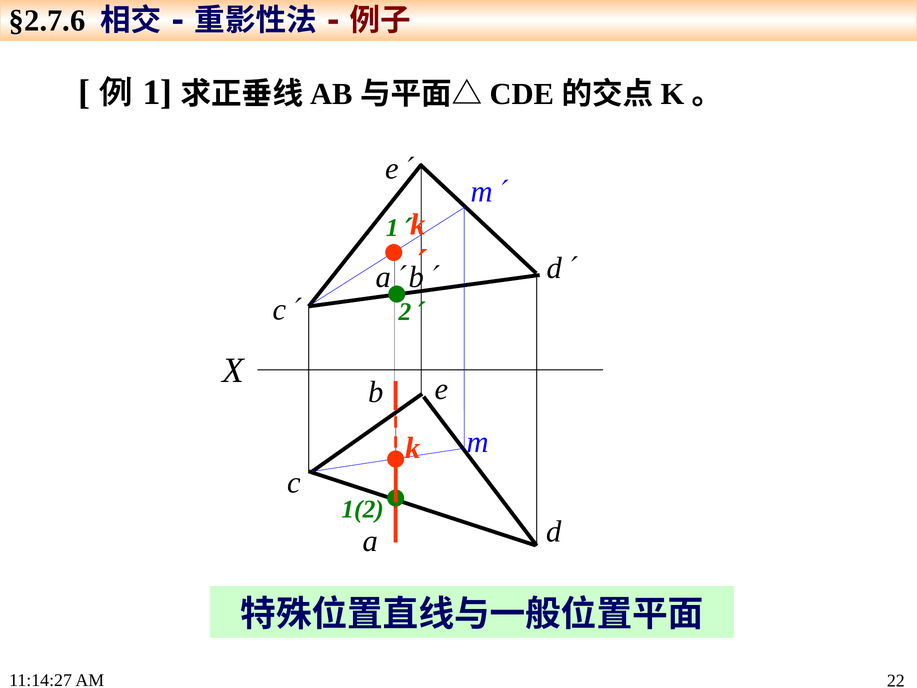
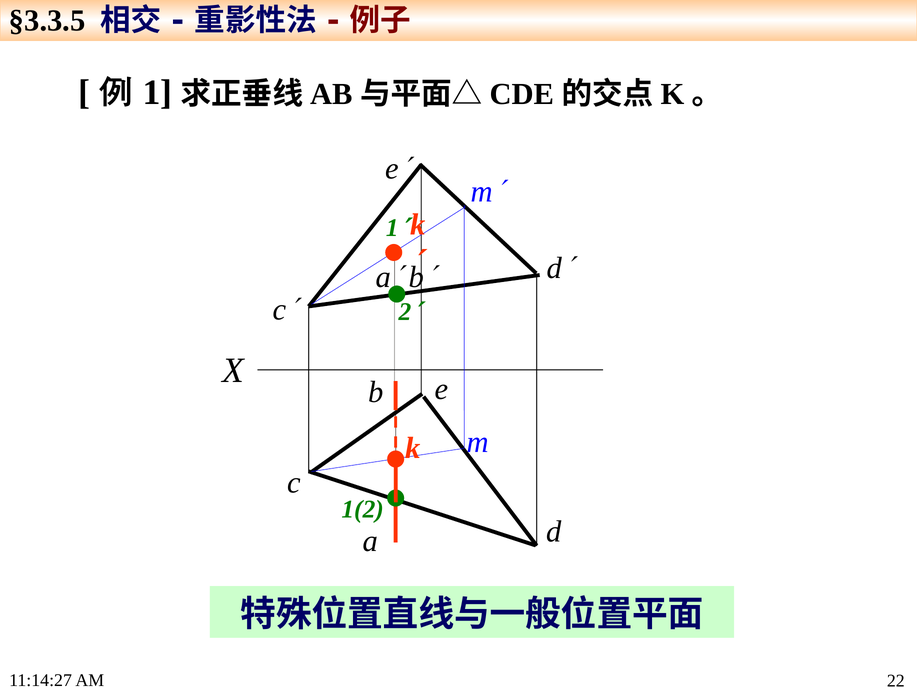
§2.7.6: §2.7.6 -> §3.3.5
